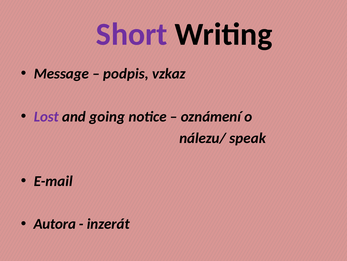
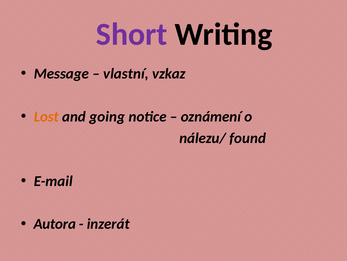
podpis: podpis -> vlastní
Lost colour: purple -> orange
speak: speak -> found
